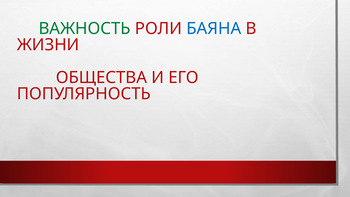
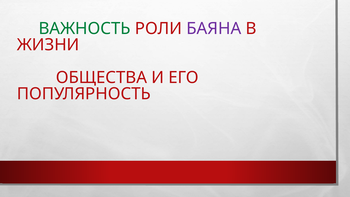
БАЯНА colour: blue -> purple
